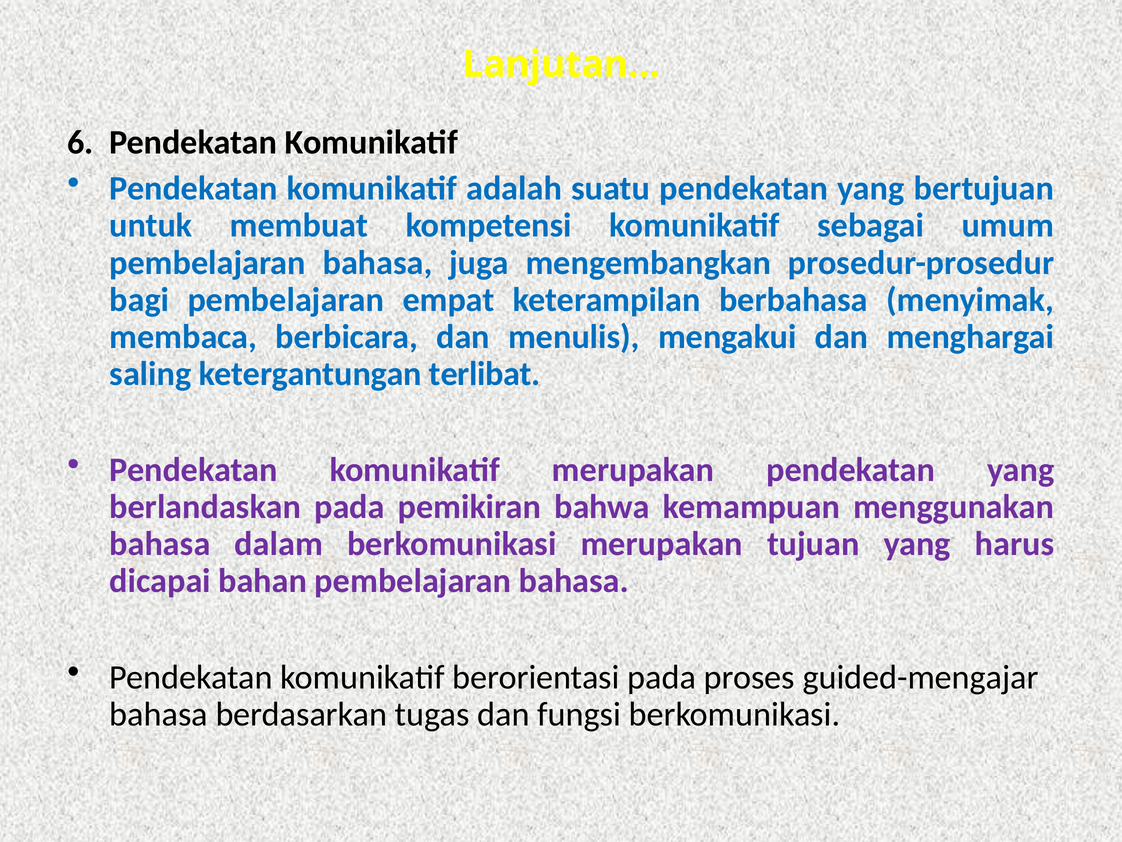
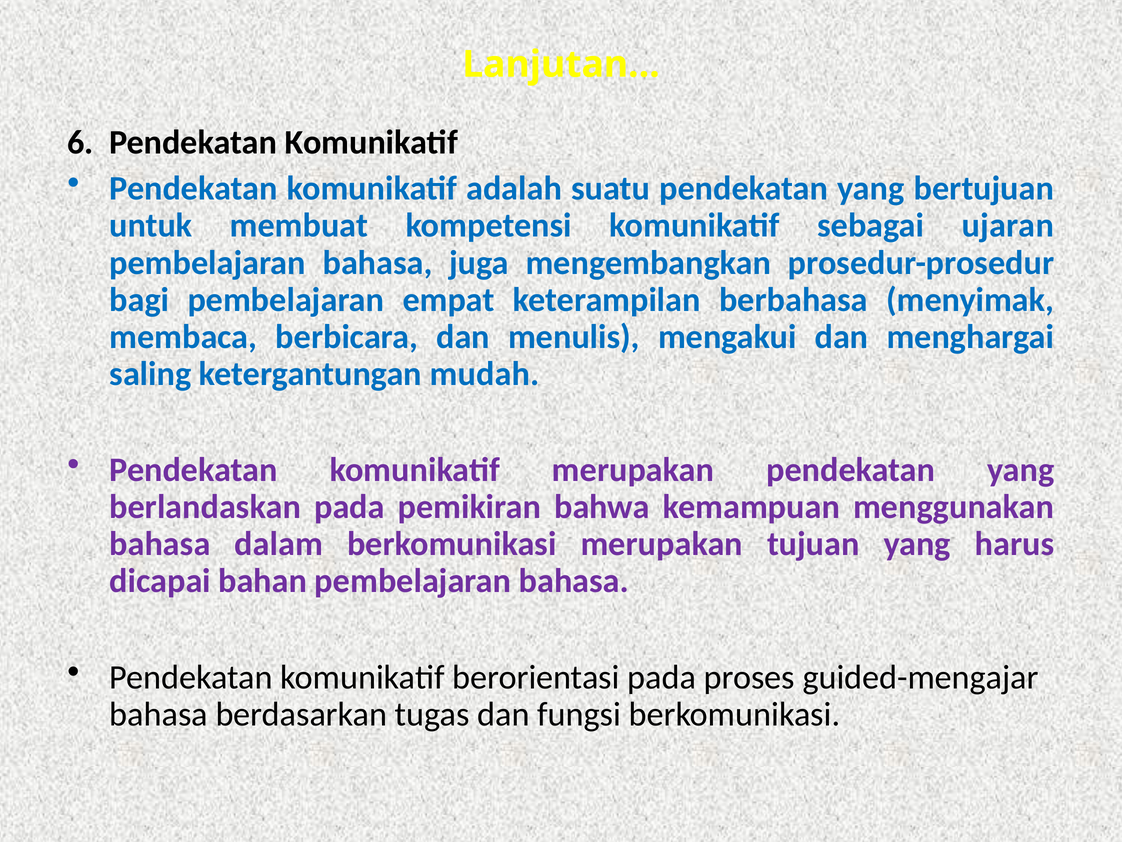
umum: umum -> ujaran
terlibat: terlibat -> mudah
